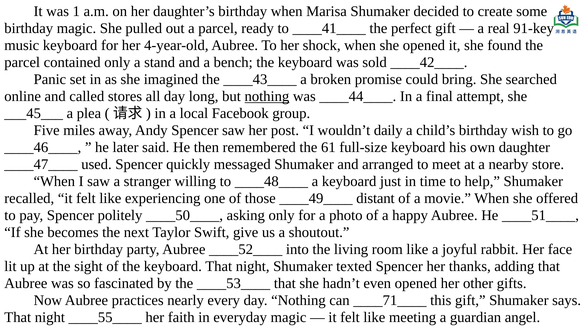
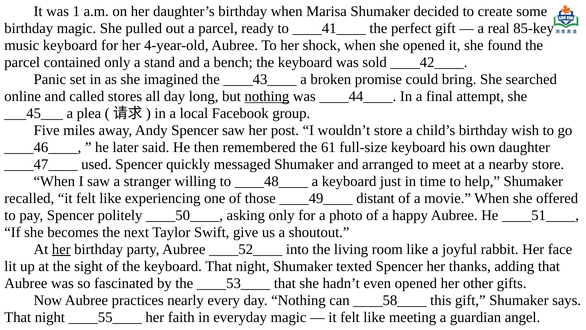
91-key: 91-key -> 85-key
wouldn’t daily: daily -> store
her at (61, 249) underline: none -> present
____71____: ____71____ -> ____58____
